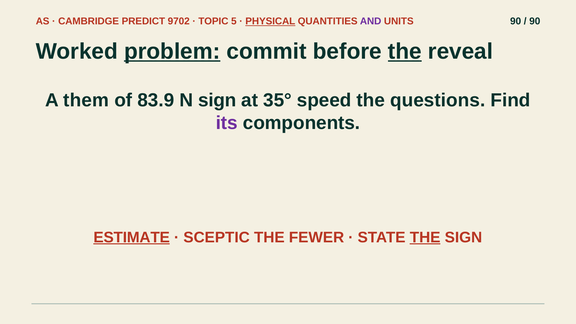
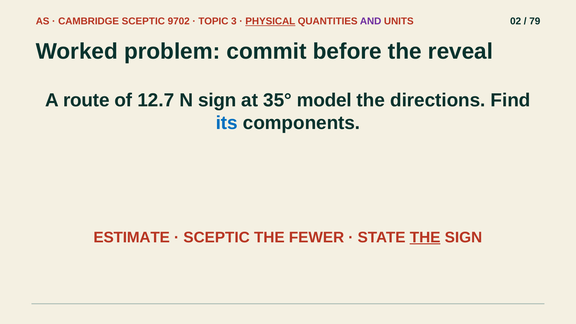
CAMBRIDGE PREDICT: PREDICT -> SCEPTIC
5: 5 -> 3
UNITS 90: 90 -> 02
90 at (535, 21): 90 -> 79
problem underline: present -> none
the at (405, 51) underline: present -> none
them: them -> route
83.9: 83.9 -> 12.7
speed: speed -> model
questions: questions -> directions
its colour: purple -> blue
ESTIMATE underline: present -> none
